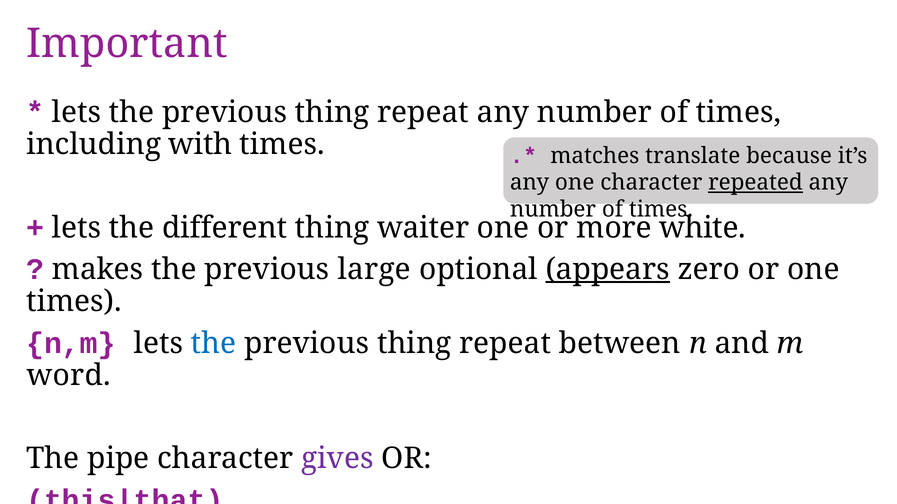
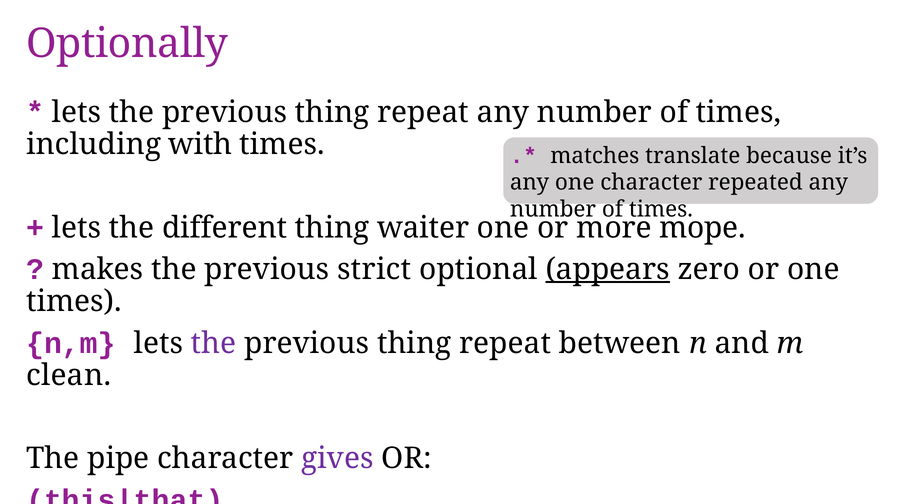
Important: Important -> Optionally
repeated underline: present -> none
white: white -> mope
large: large -> strict
the at (214, 344) colour: blue -> purple
word: word -> clean
